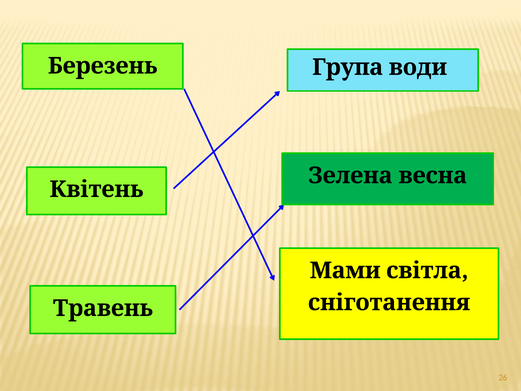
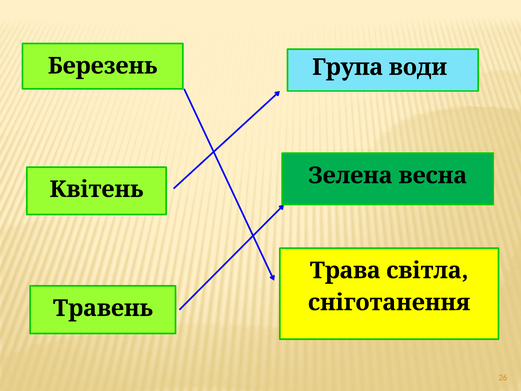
Мами: Мами -> Трава
